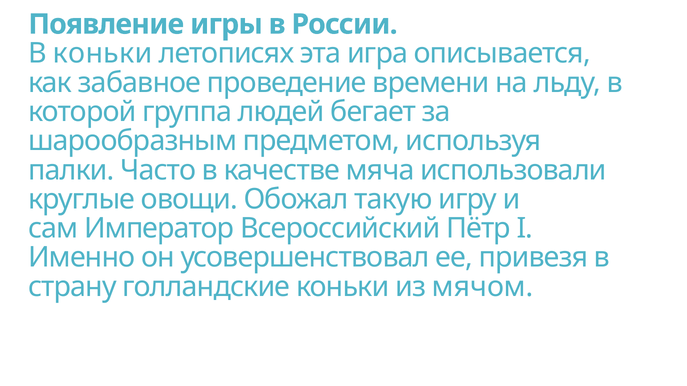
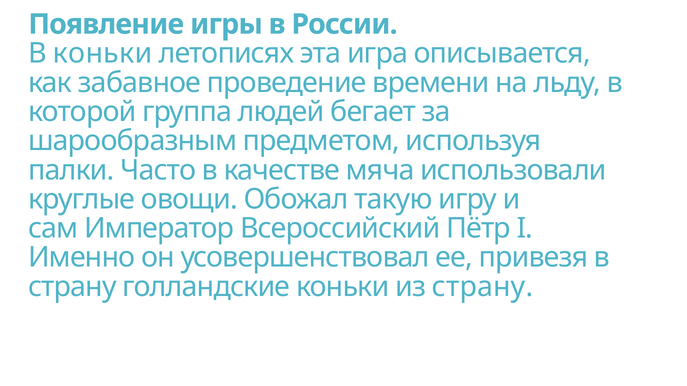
из мячом: мячом -> страну
